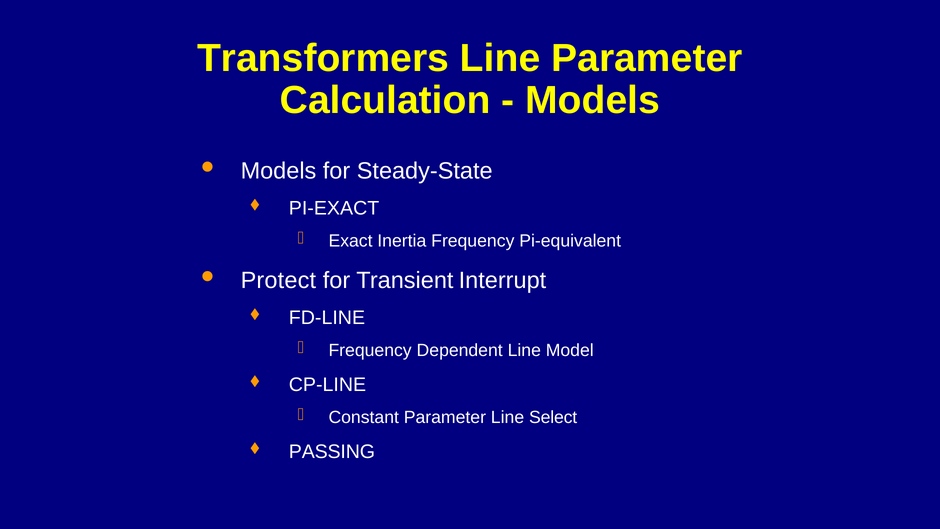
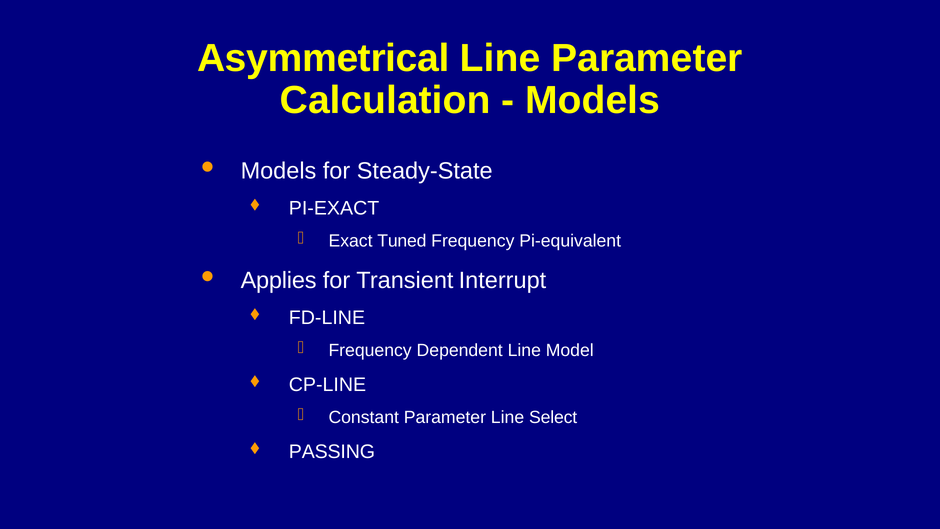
Transformers: Transformers -> Asymmetrical
Inertia: Inertia -> Tuned
Protect: Protect -> Applies
